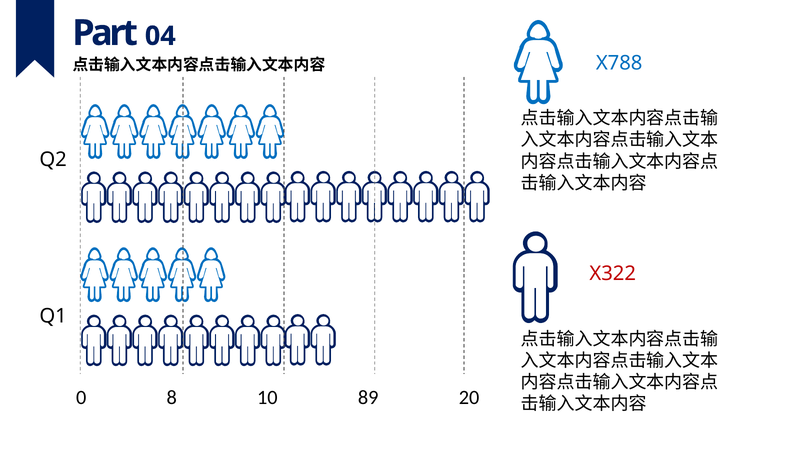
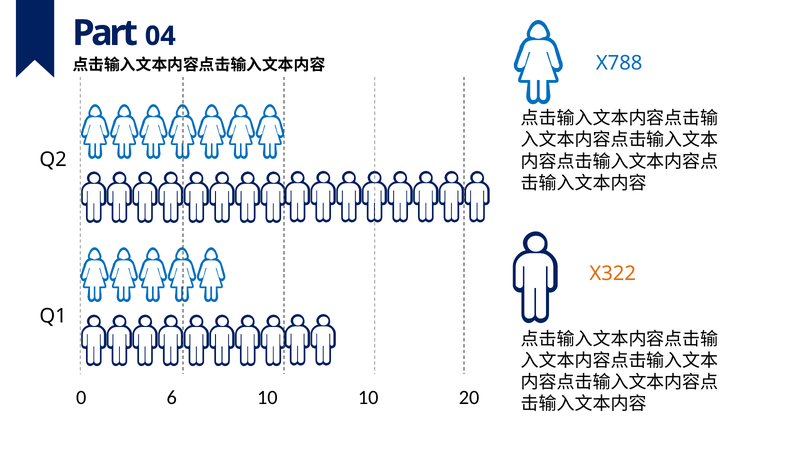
X322 colour: red -> orange
8: 8 -> 6
10 89: 89 -> 10
